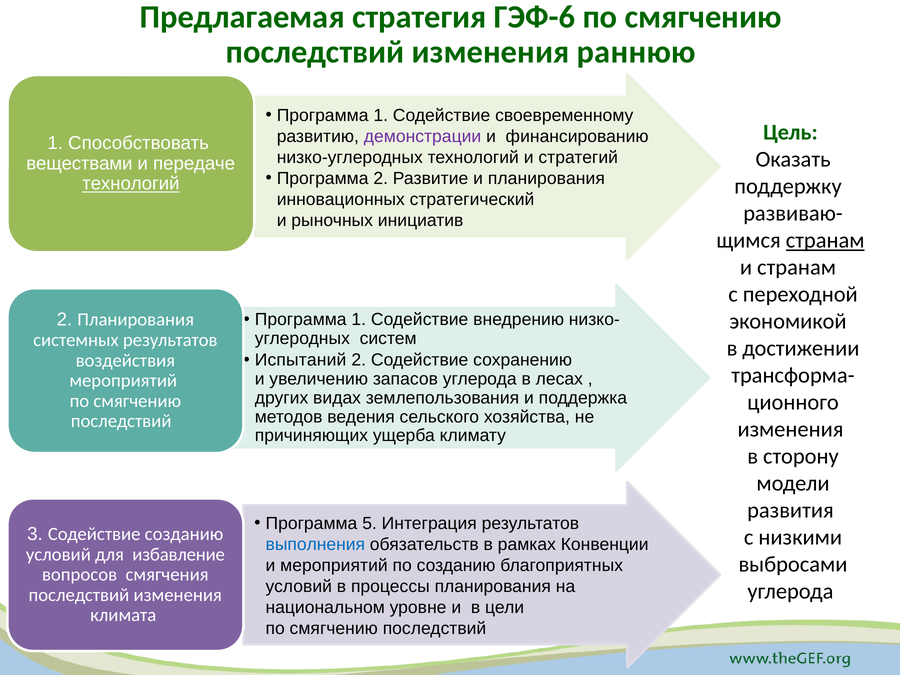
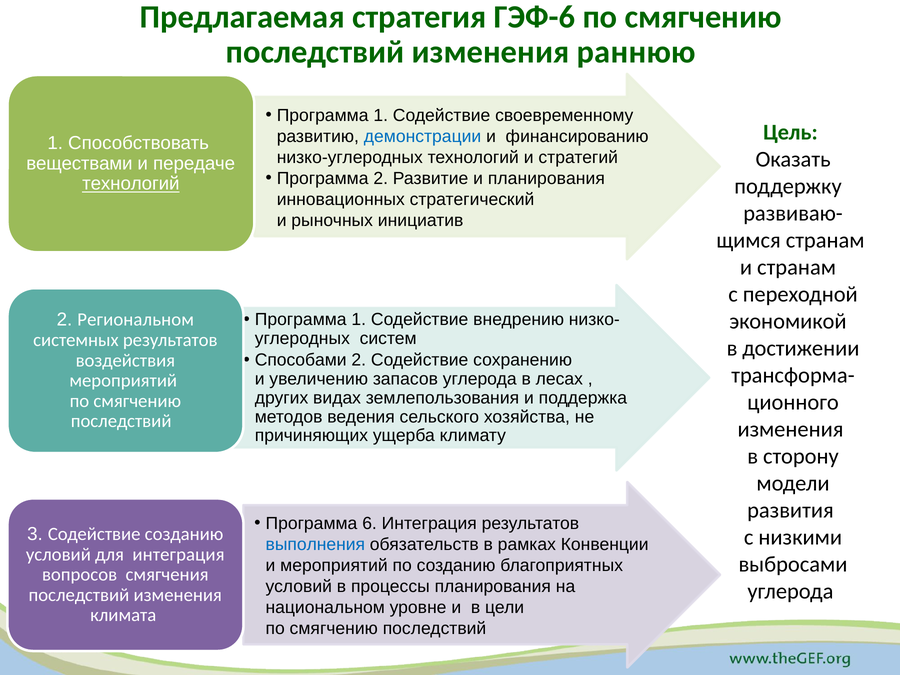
демонстрации colour: purple -> blue
странам at (825, 240) underline: present -> none
2 Планирования: Планирования -> Региональном
Испытаний: Испытаний -> Способами
5: 5 -> 6
для избавление: избавление -> интеграция
